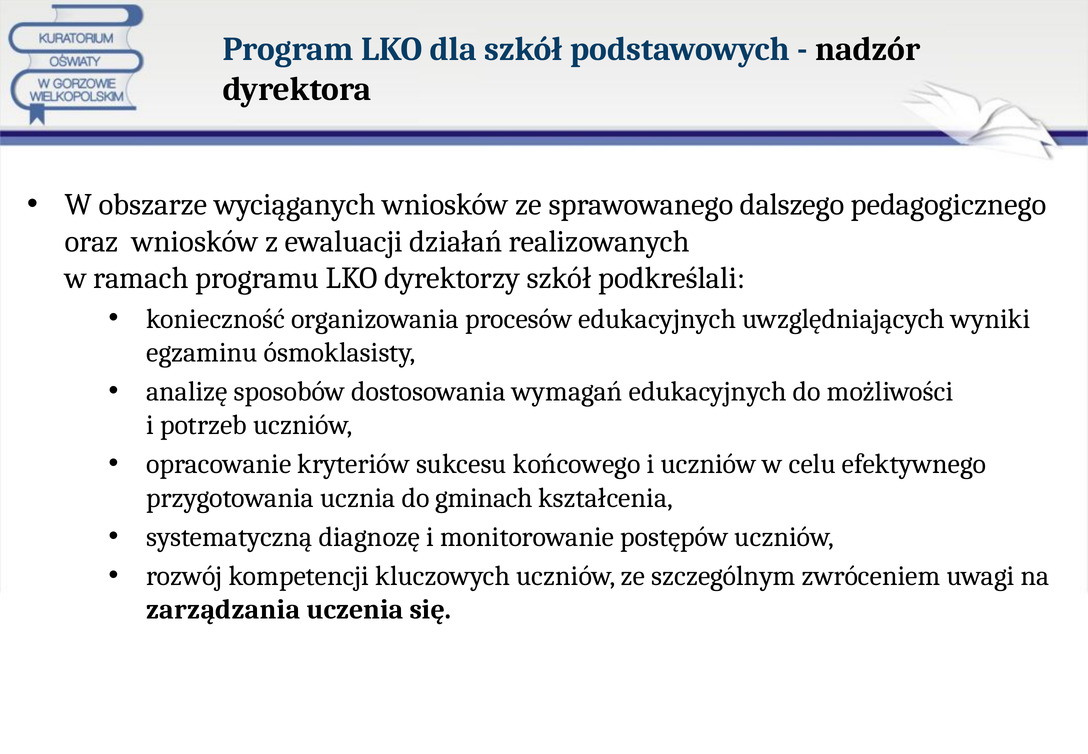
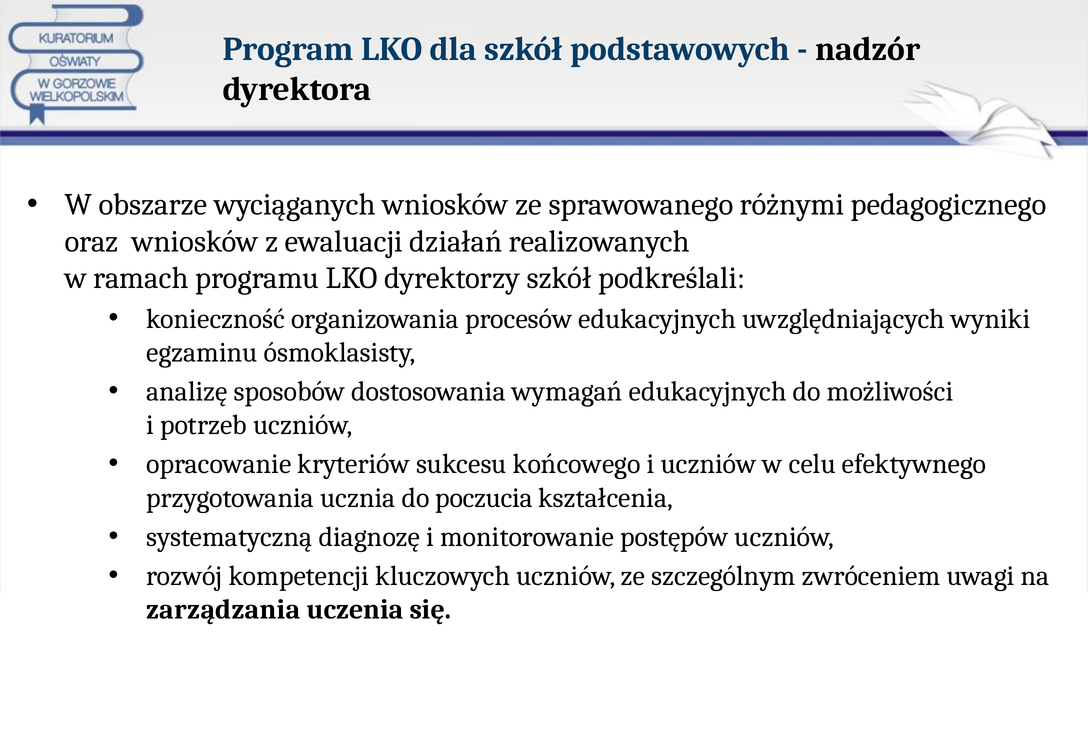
dalszego: dalszego -> różnymi
gminach: gminach -> poczucia
